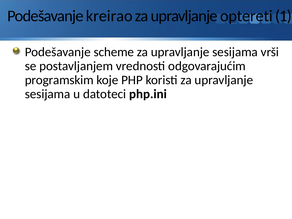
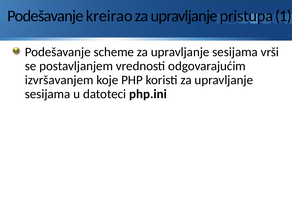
optereti: optereti -> pristupa
programskim: programskim -> izvršavanjem
